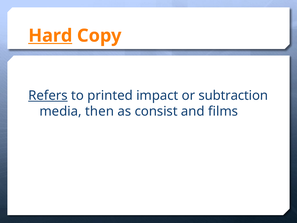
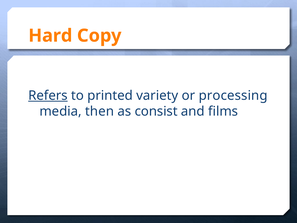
Hard underline: present -> none
impact: impact -> variety
subtraction: subtraction -> processing
